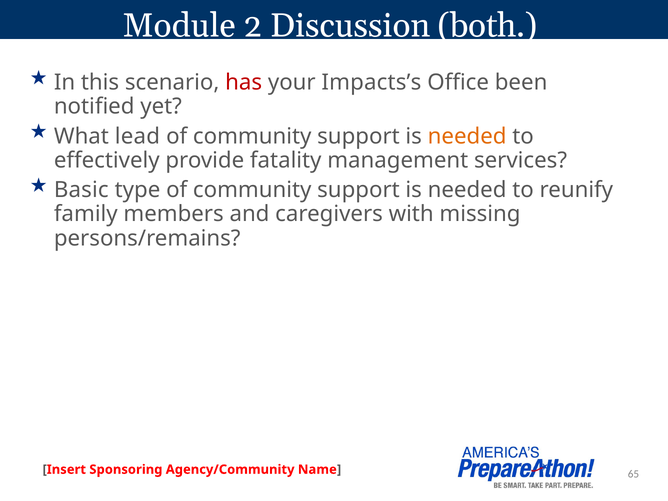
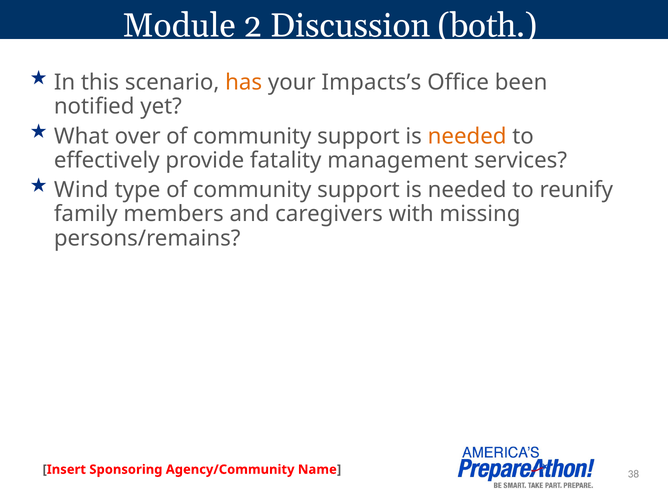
has colour: red -> orange
lead: lead -> over
Basic: Basic -> Wind
65: 65 -> 38
